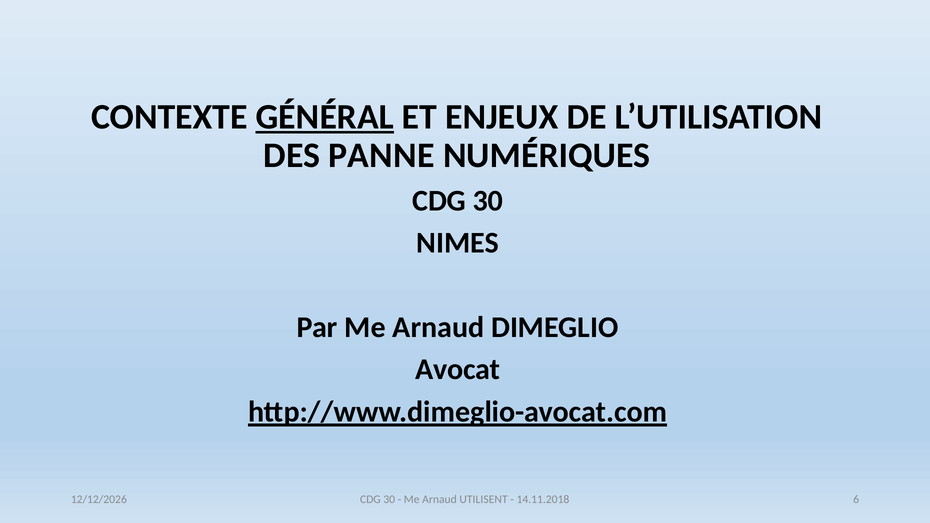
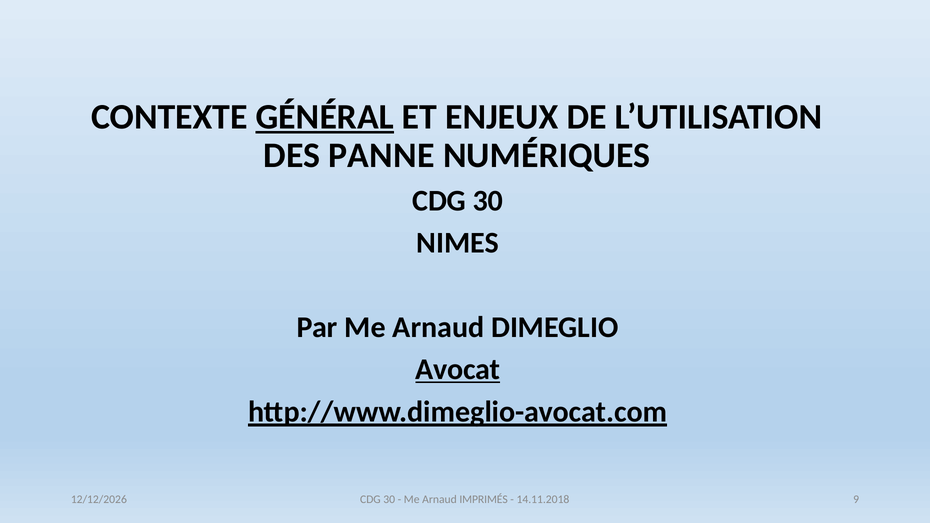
Avocat underline: none -> present
UTILISENT: UTILISENT -> IMPRIMÉS
6: 6 -> 9
